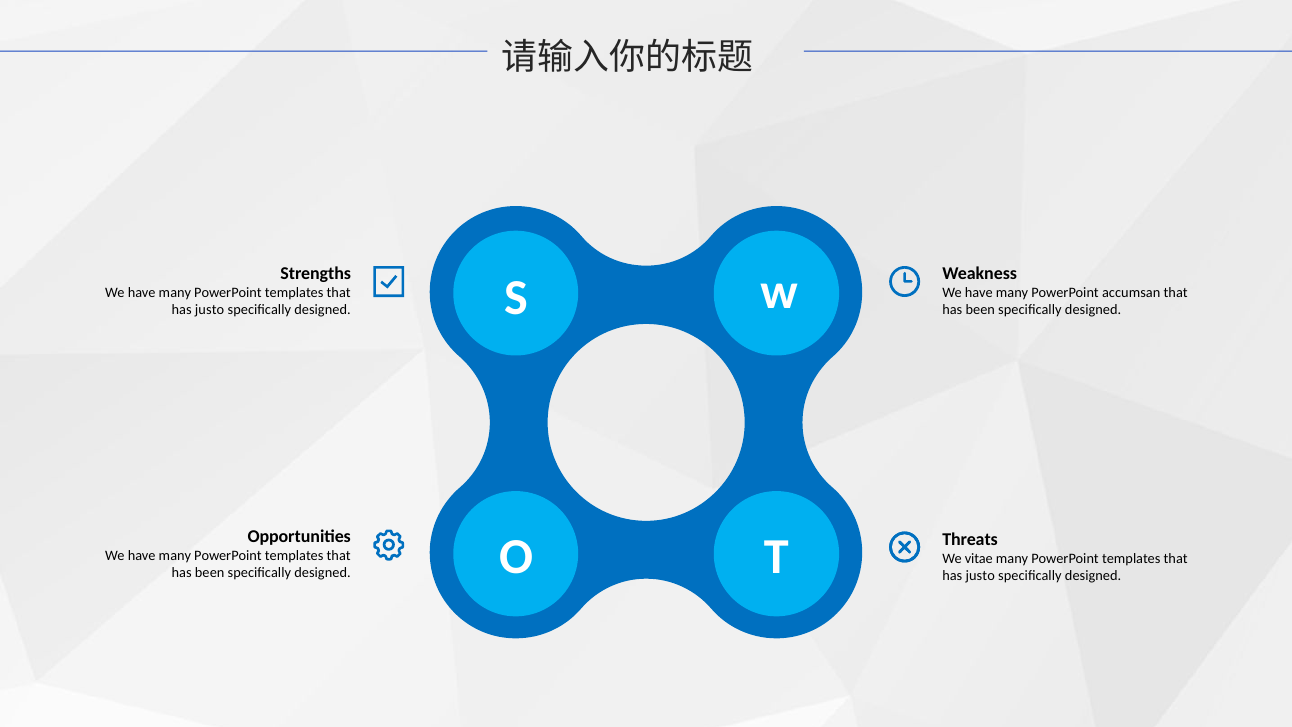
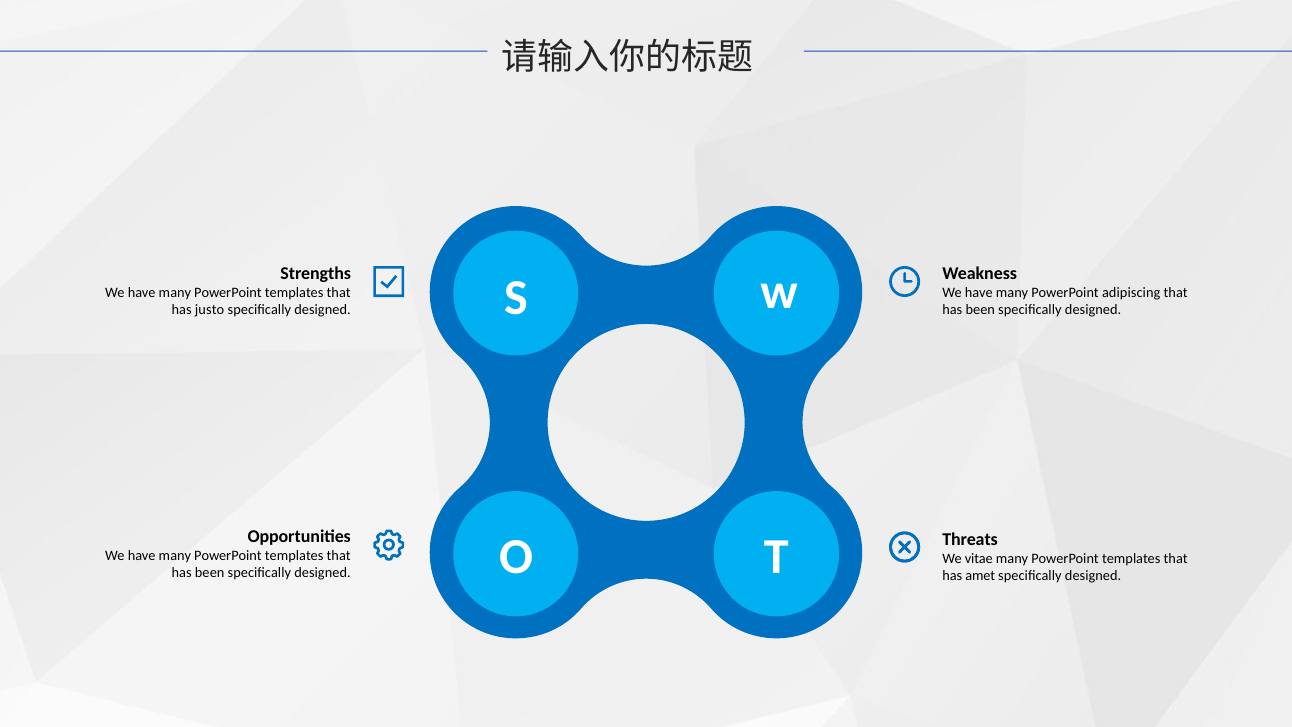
accumsan: accumsan -> adipiscing
justo at (980, 575): justo -> amet
